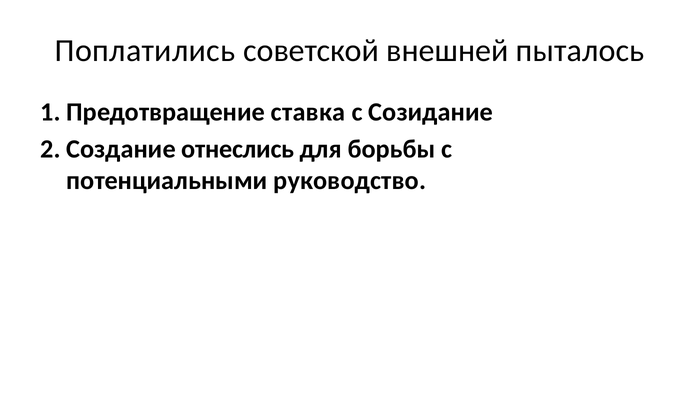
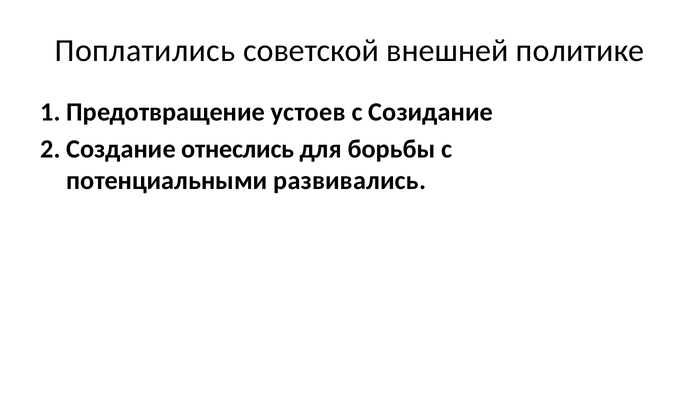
пыталось: пыталось -> политике
ставка: ставка -> устоев
руководство: руководство -> развивались
